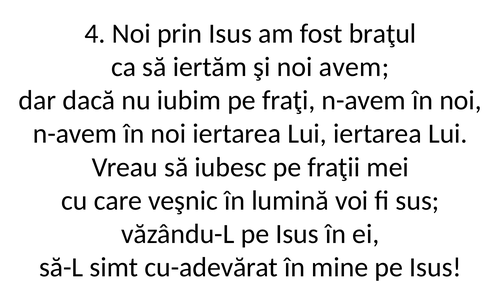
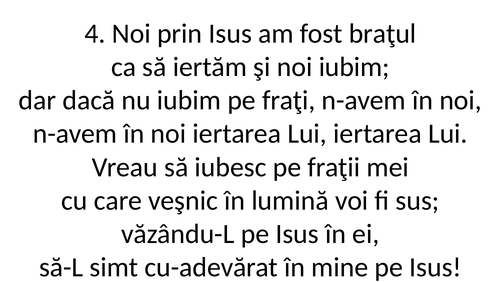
noi avem: avem -> iubim
